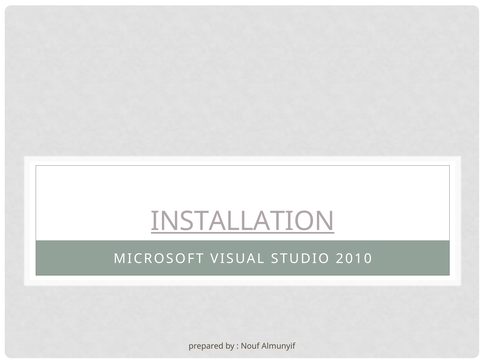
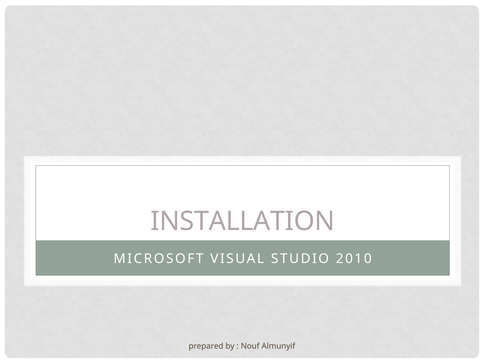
INSTALLATION underline: present -> none
